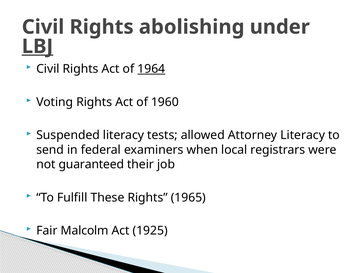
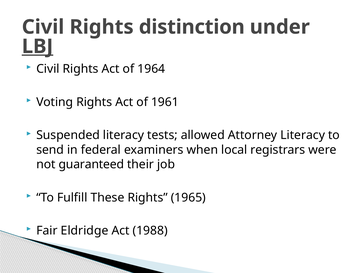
abolishing: abolishing -> distinction
1964 underline: present -> none
1960: 1960 -> 1961
Malcolm: Malcolm -> Eldridge
1925: 1925 -> 1988
